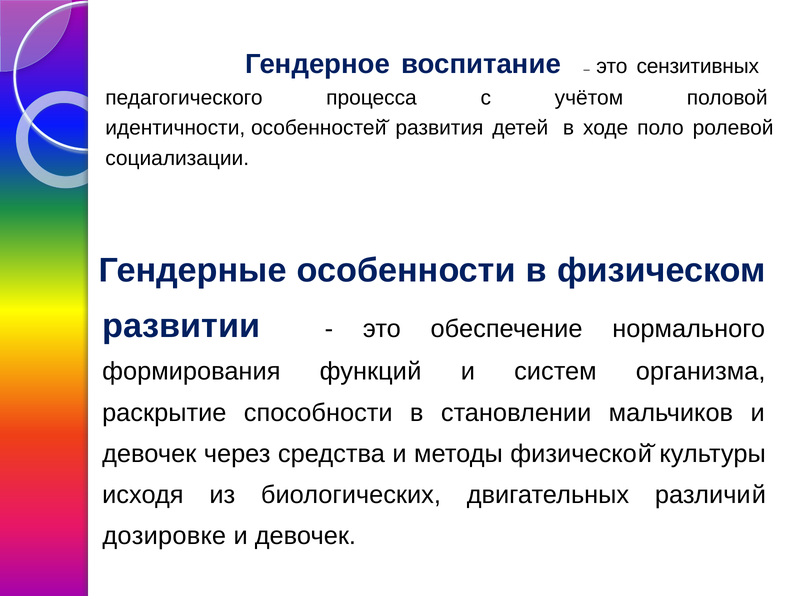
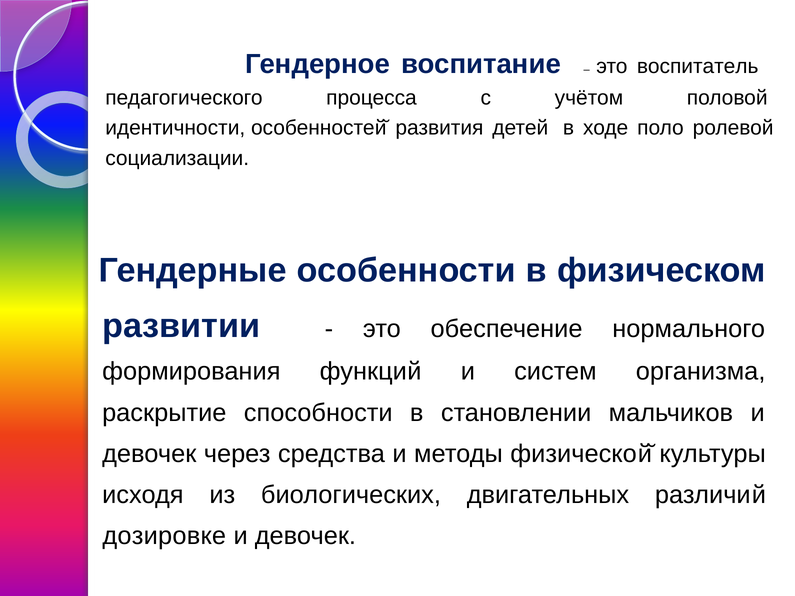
сензитивных: сензитивных -> воспитатель
